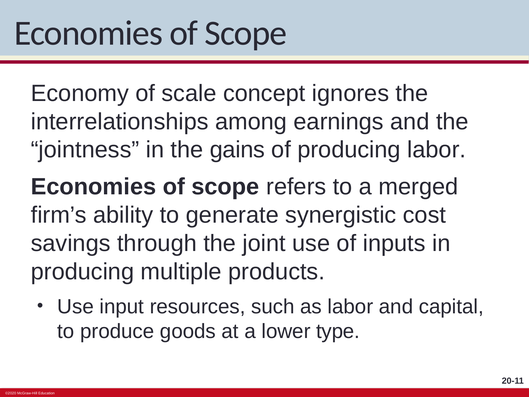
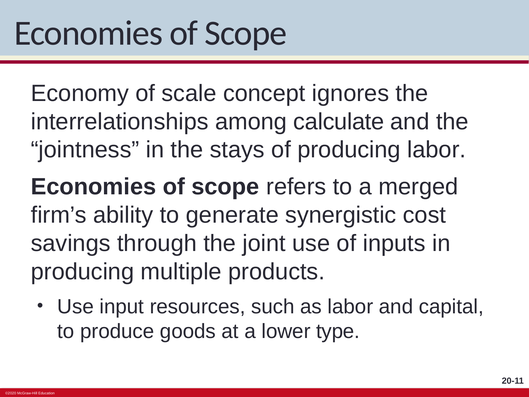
earnings: earnings -> calculate
gains: gains -> stays
